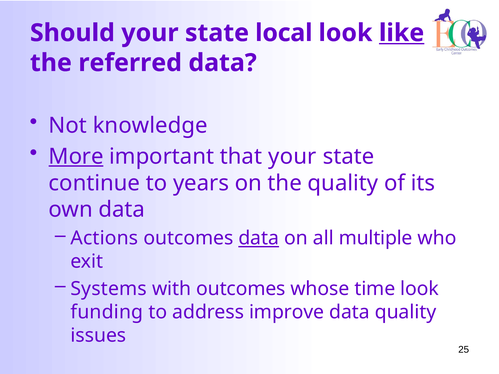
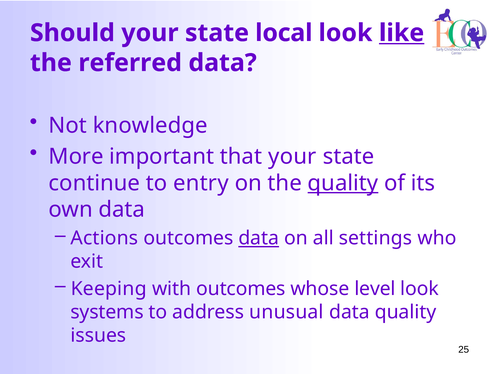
More underline: present -> none
years: years -> entry
quality at (343, 183) underline: none -> present
multiple: multiple -> settings
Systems: Systems -> Keeping
time: time -> level
funding: funding -> systems
improve: improve -> unusual
